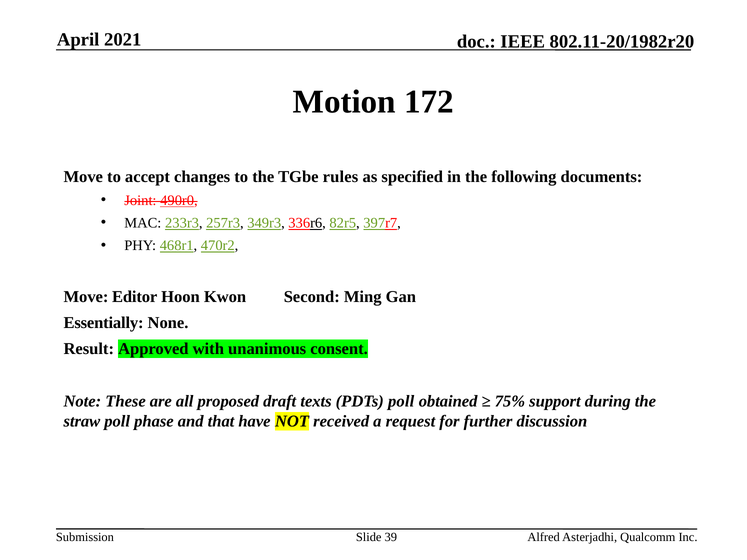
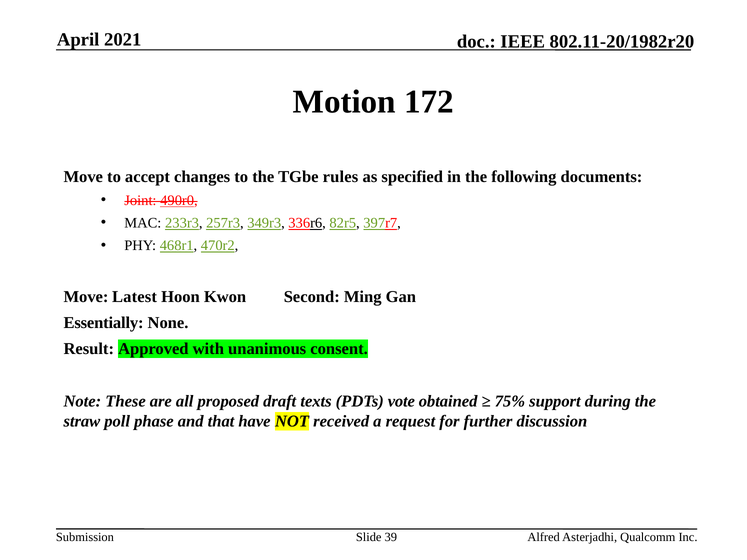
Editor: Editor -> Latest
PDTs poll: poll -> vote
